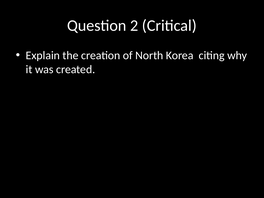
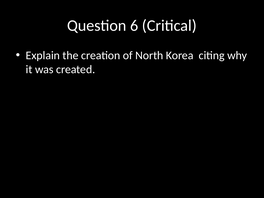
2: 2 -> 6
